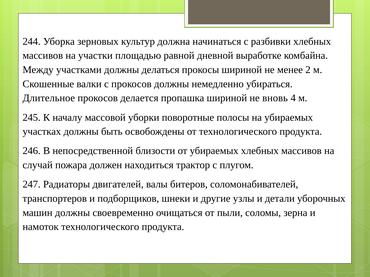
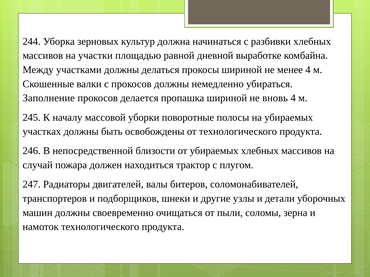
менее 2: 2 -> 4
Длительное: Длительное -> Заполнение
